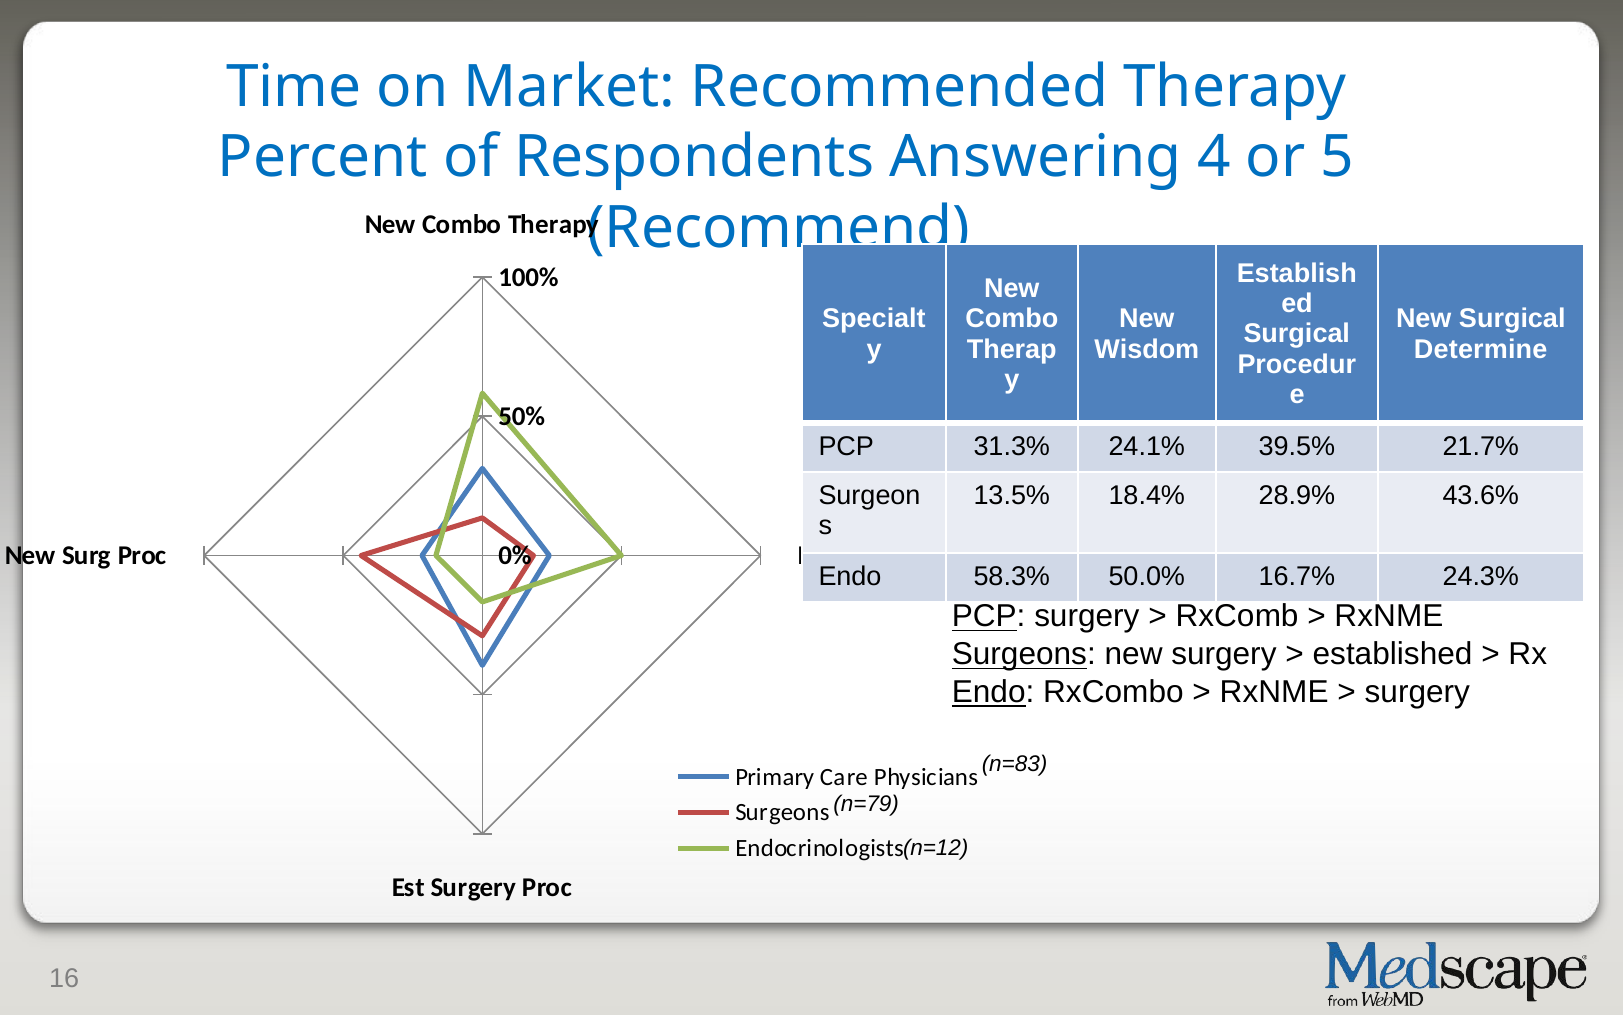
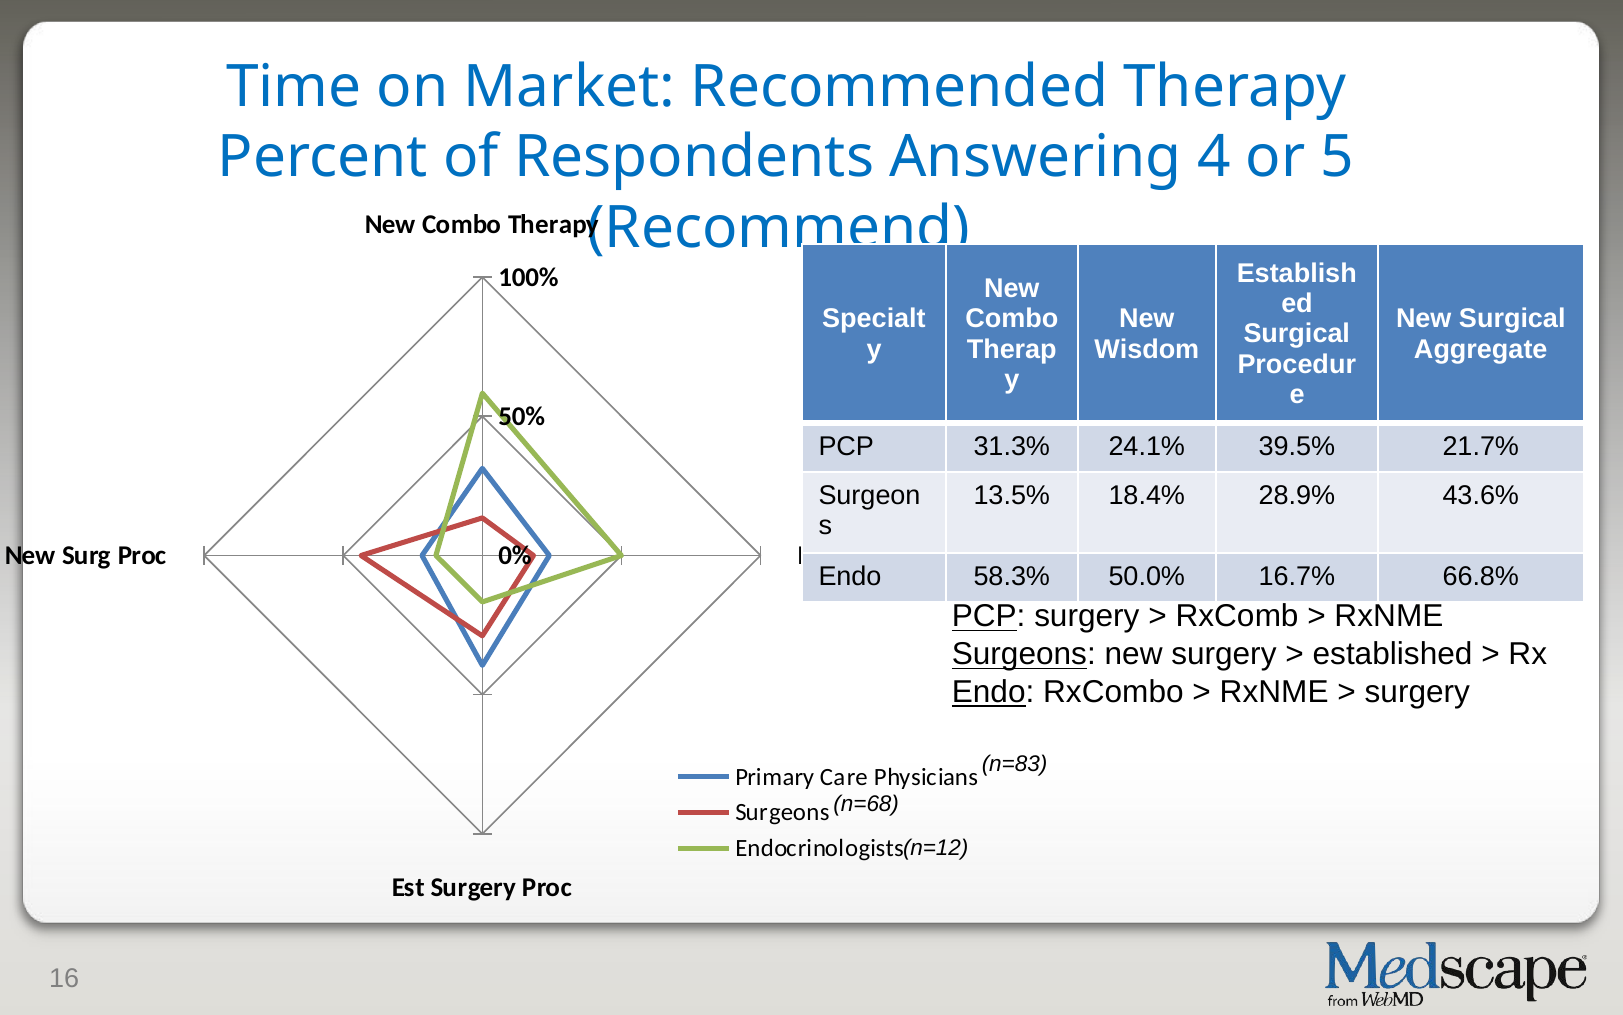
Determine: Determine -> Aggregate
24.3%: 24.3% -> 66.8%
n=79: n=79 -> n=68
